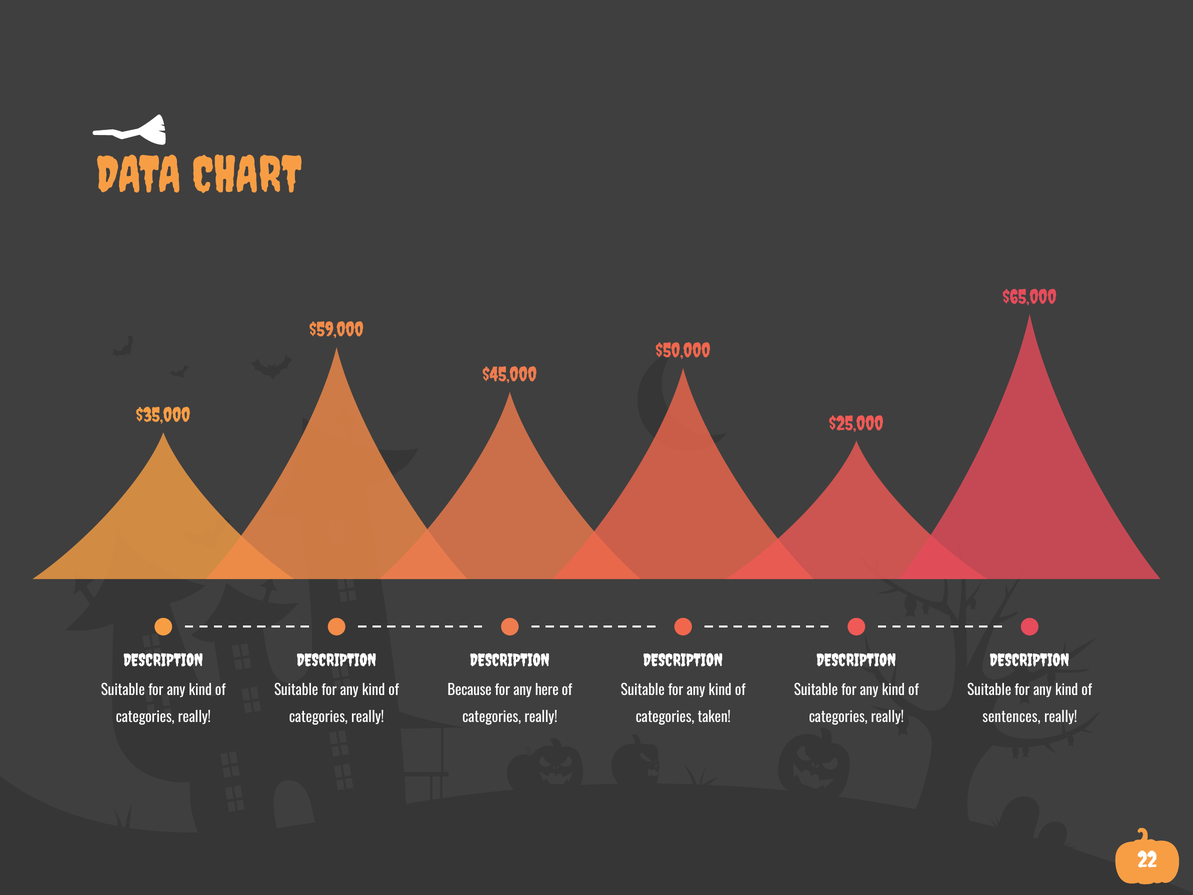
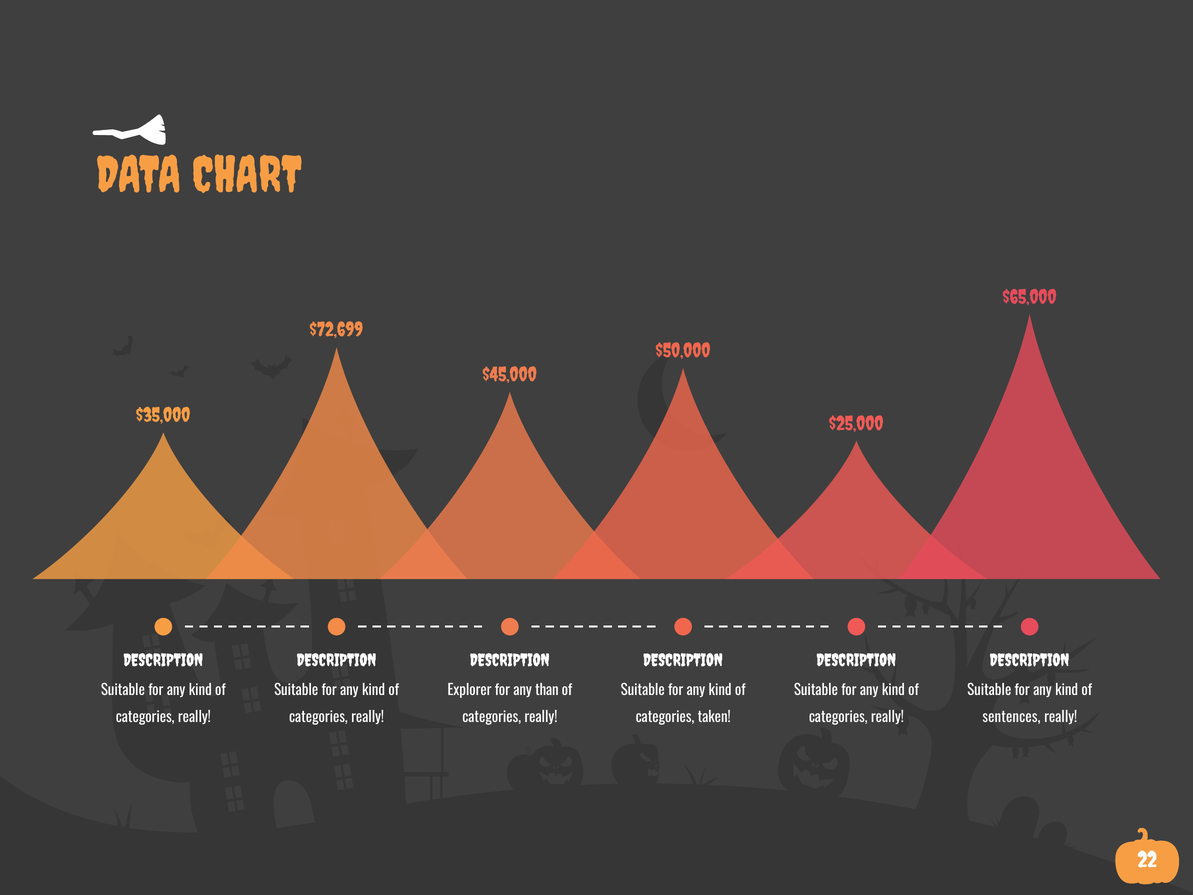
$59,000: $59,000 -> $72,699
Because: Because -> Explorer
here: here -> than
